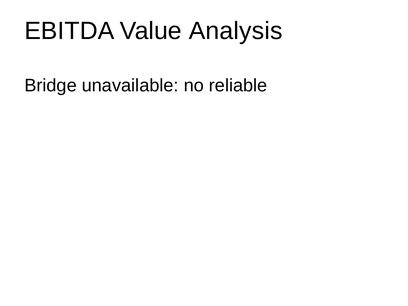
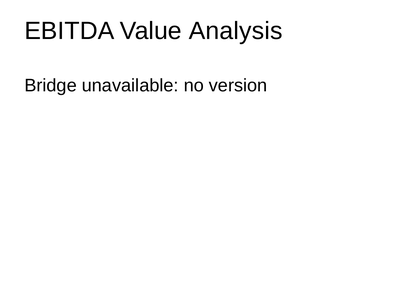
reliable: reliable -> version
